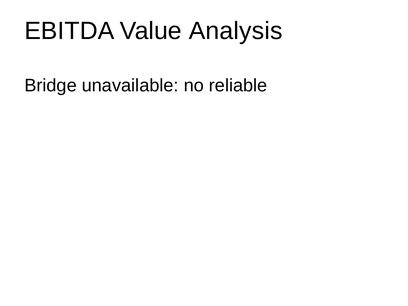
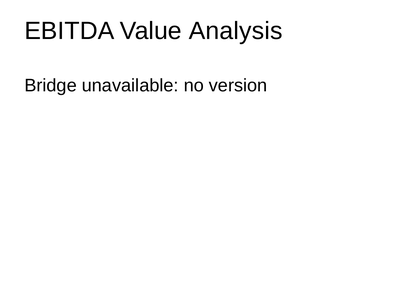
reliable: reliable -> version
